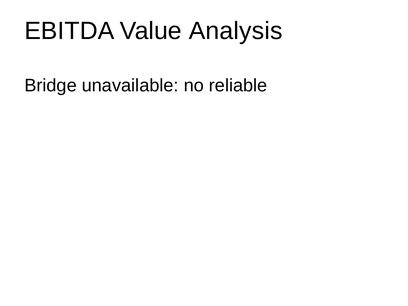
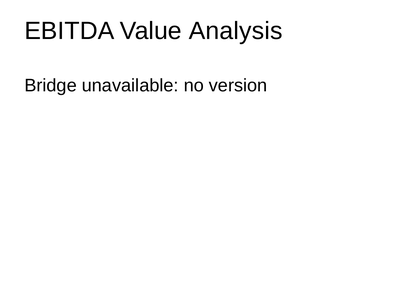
reliable: reliable -> version
